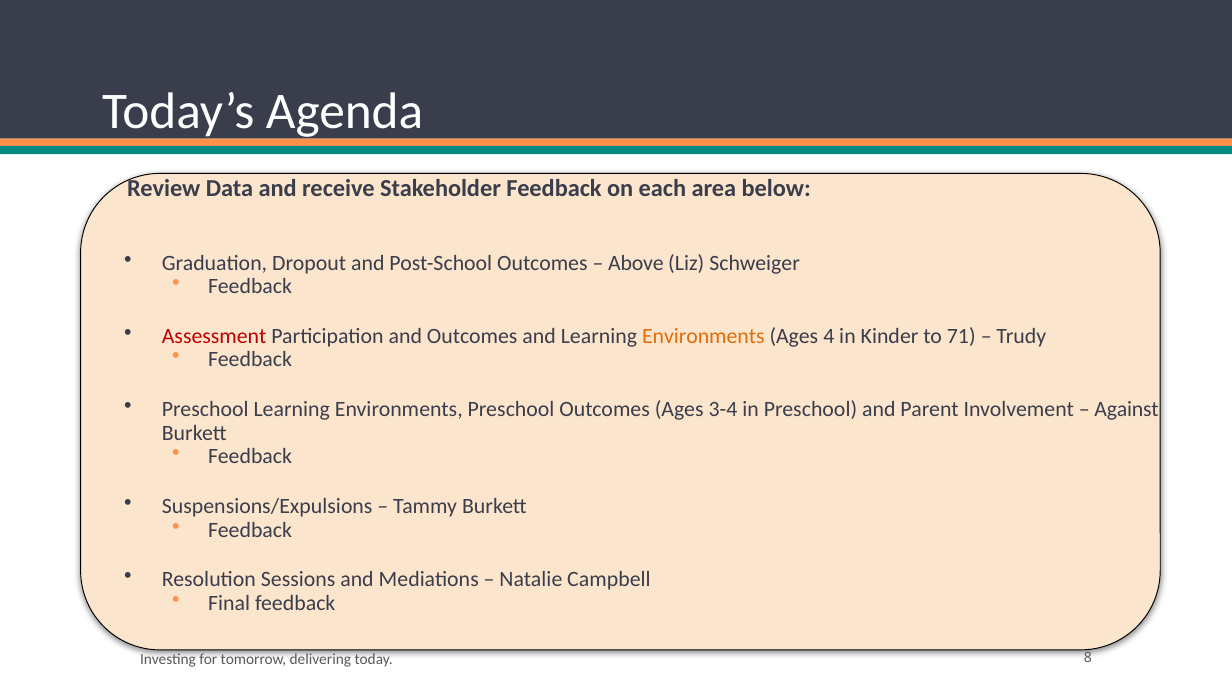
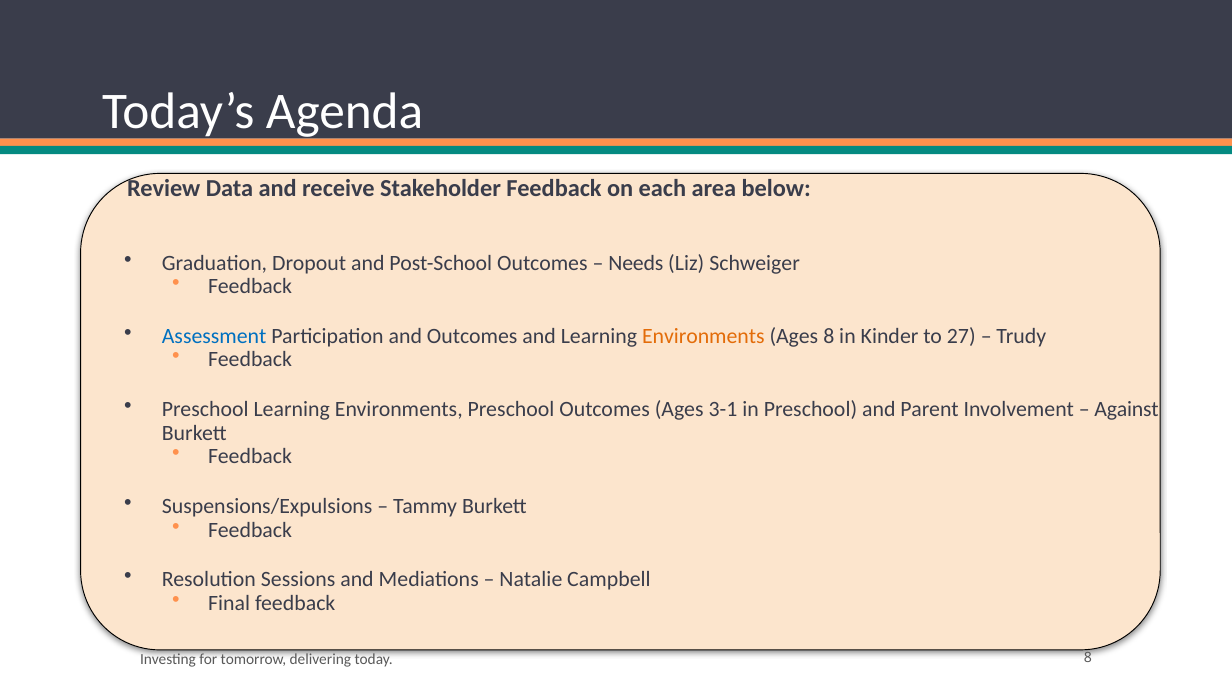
Above: Above -> Needs
Assessment colour: red -> blue
Ages 4: 4 -> 8
71: 71 -> 27
3-4: 3-4 -> 3-1
